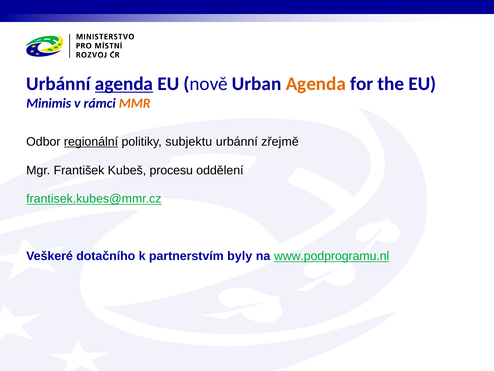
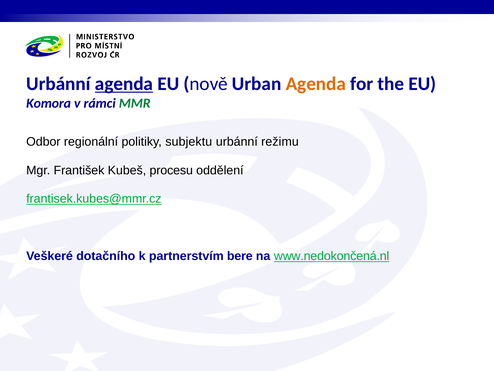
Minimis: Minimis -> Komora
MMR colour: orange -> green
regionální underline: present -> none
zřejmě: zřejmě -> režimu
byly: byly -> bere
www.podprogramu.nl: www.podprogramu.nl -> www.nedokončená.nl
